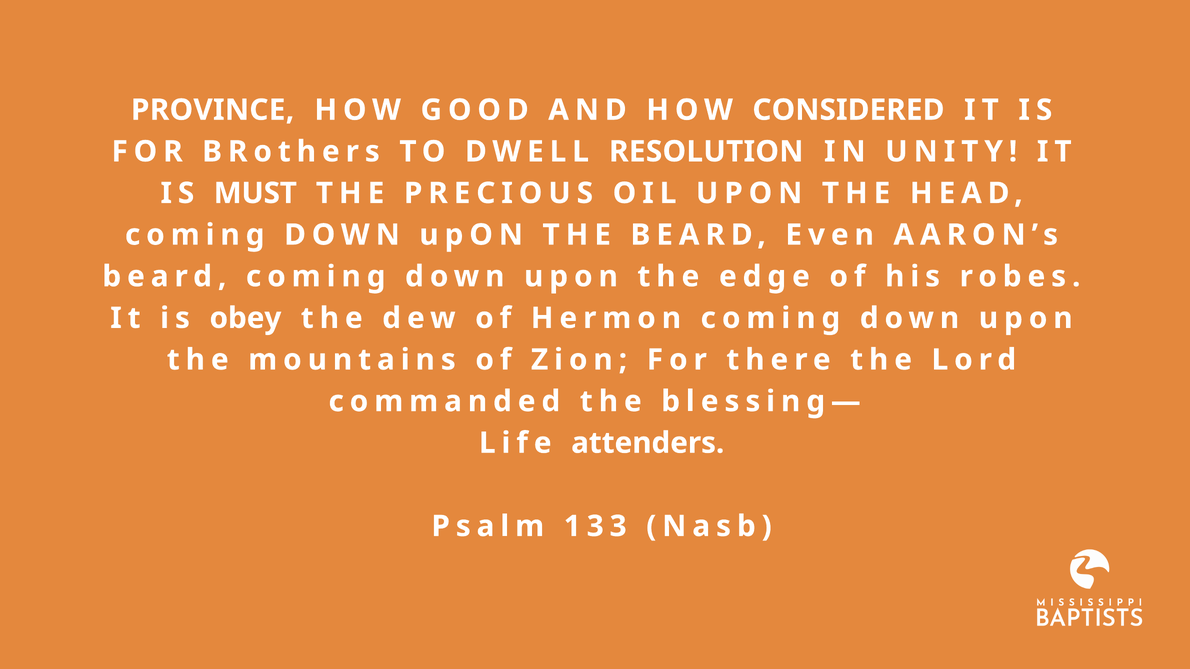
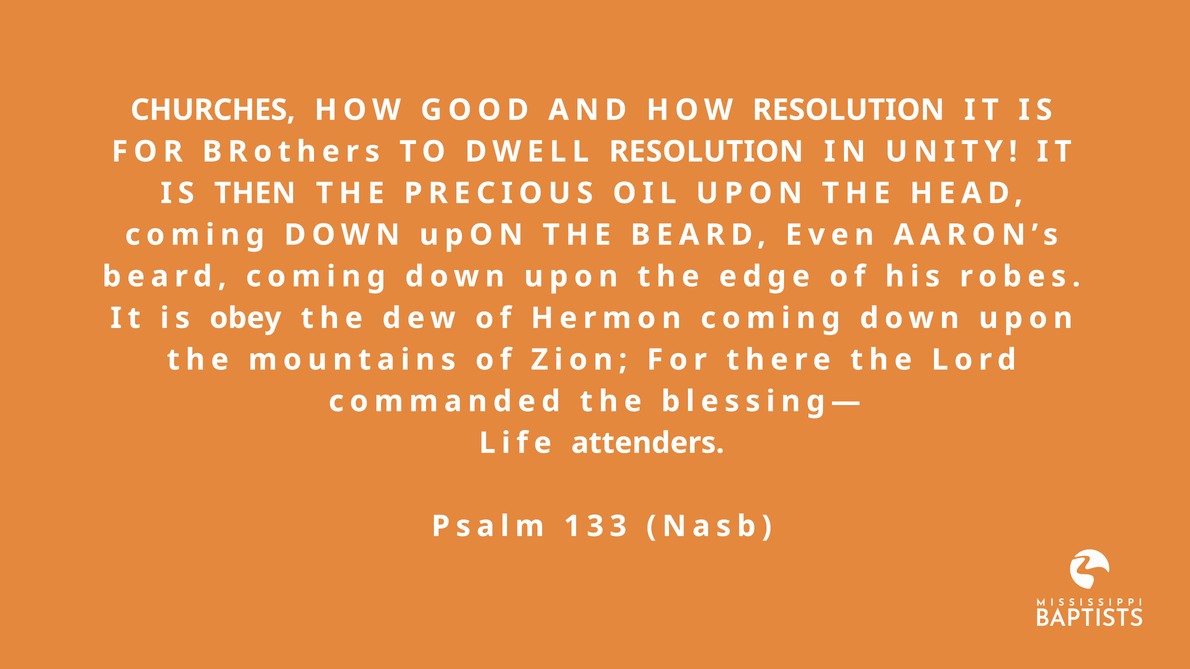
PROVINCE: PROVINCE -> CHURCHES
HOW CONSIDERED: CONSIDERED -> RESOLUTION
MUST: MUST -> THEN
